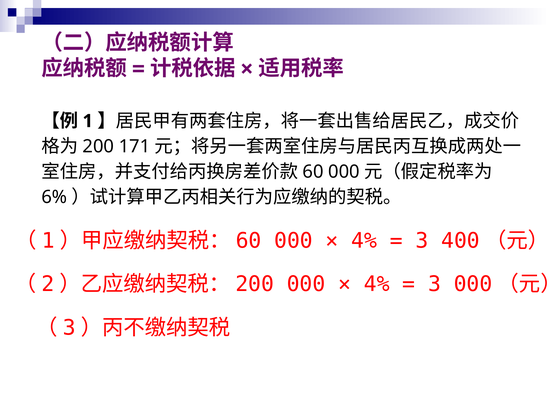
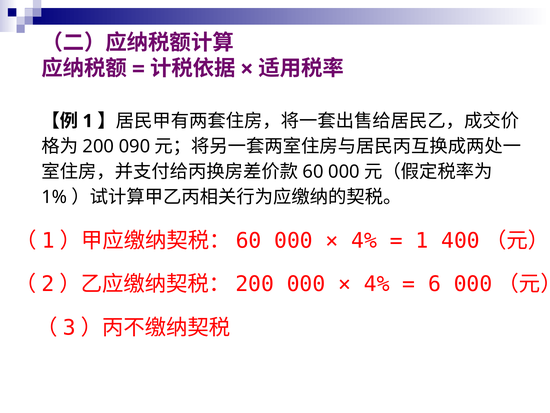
171: 171 -> 090
6%: 6% -> 1%
3 at (422, 240): 3 -> 1
3 at (435, 284): 3 -> 6
